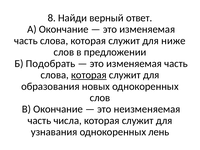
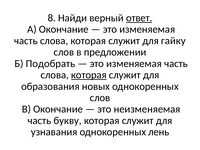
ответ underline: none -> present
ниже: ниже -> гайку
числа: числа -> букву
